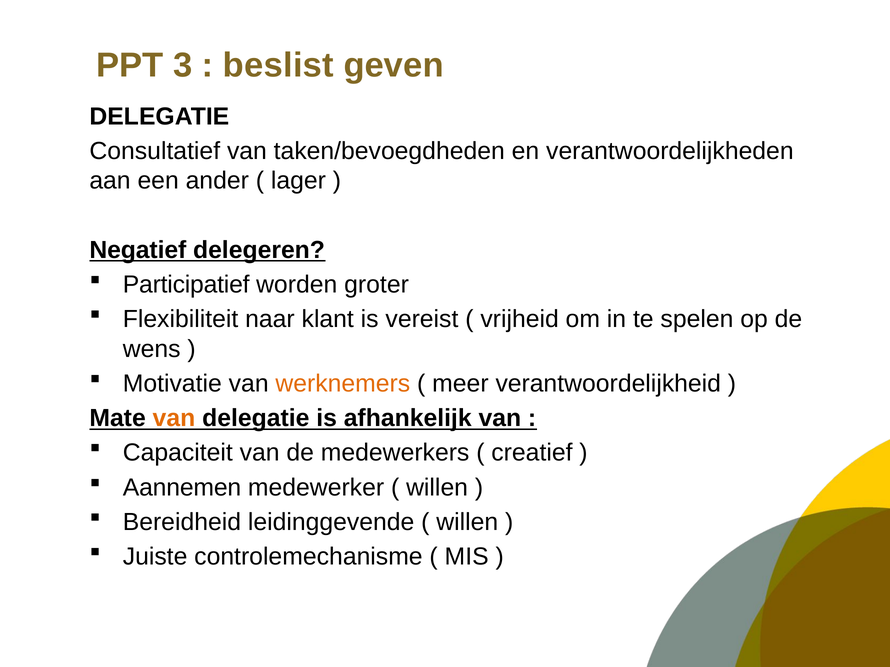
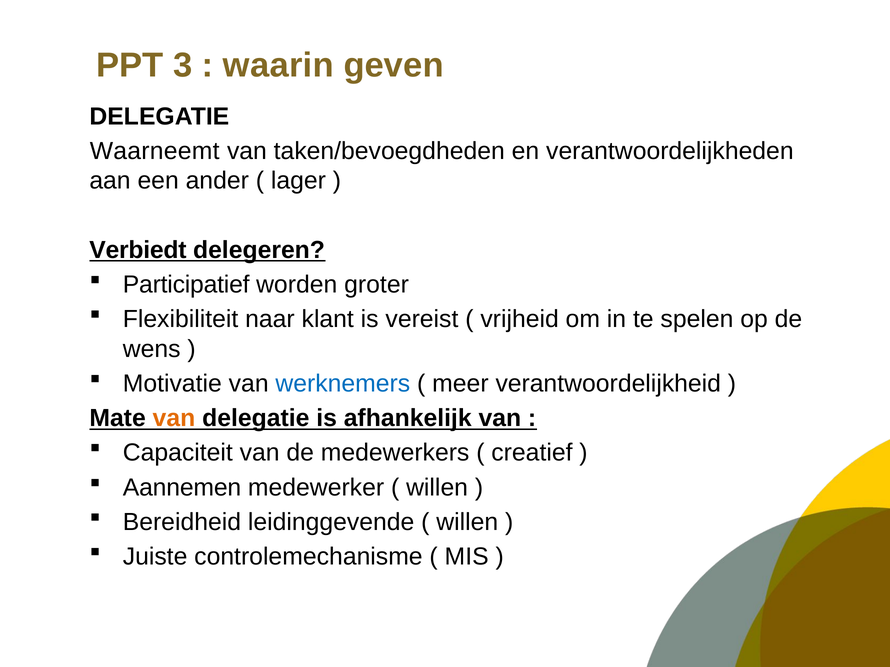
beslist: beslist -> waarin
Consultatief: Consultatief -> Waarneemt
Negatief: Negatief -> Verbiedt
werknemers colour: orange -> blue
